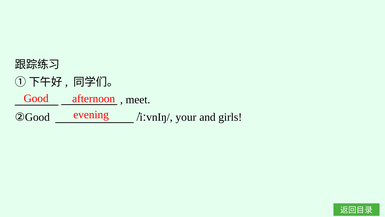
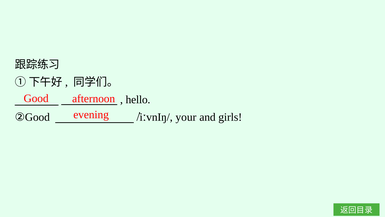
meet: meet -> hello
